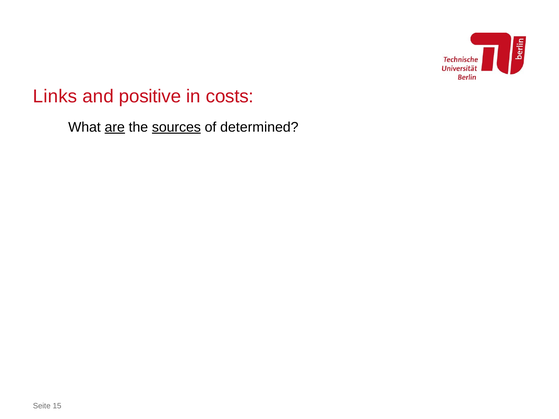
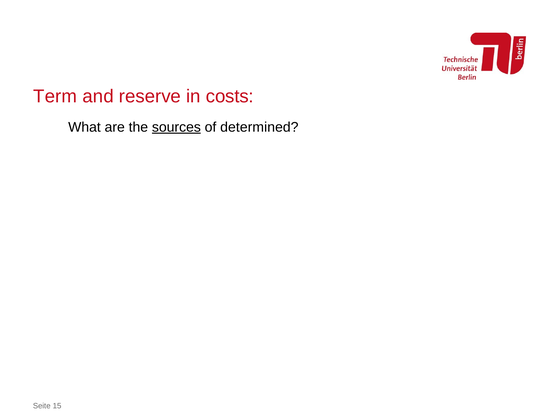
Links: Links -> Term
positive: positive -> reserve
are underline: present -> none
